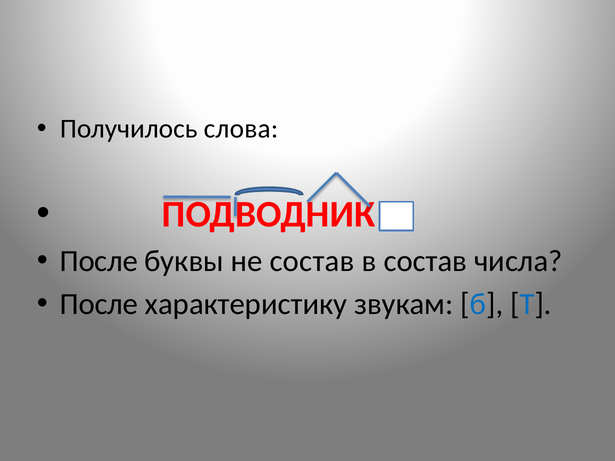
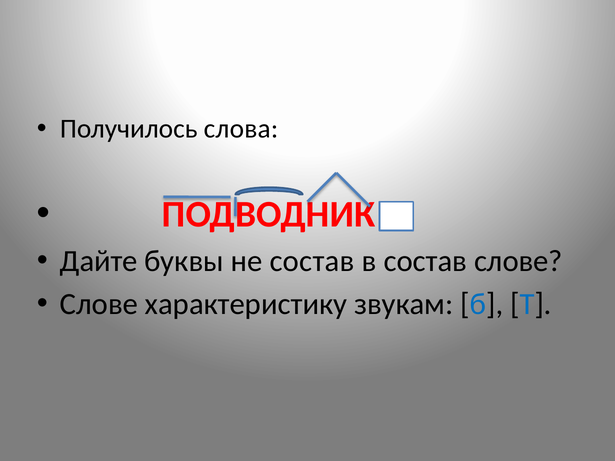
После at (99, 261): После -> Дайте
состав числа: числа -> слове
После at (99, 304): После -> Слове
